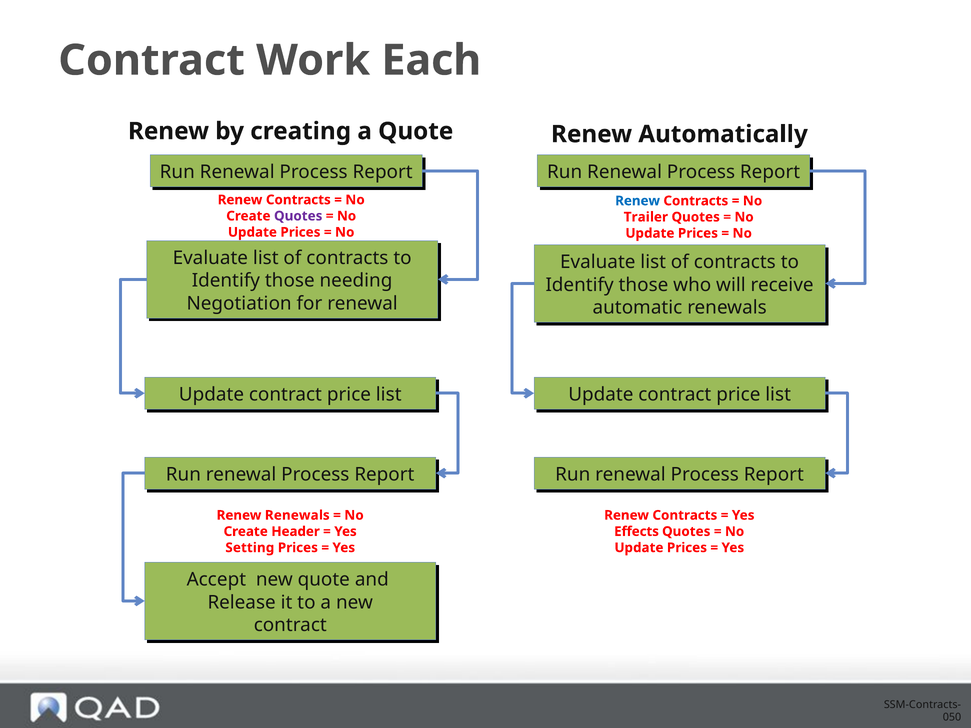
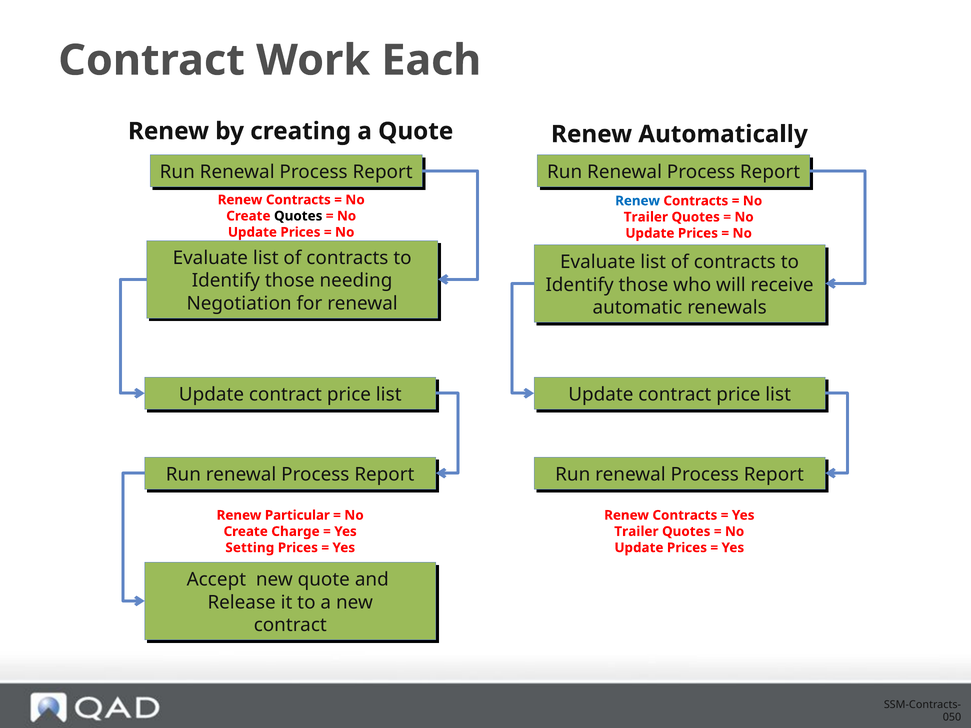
Quotes at (298, 216) colour: purple -> black
Renew Renewals: Renewals -> Particular
Header: Header -> Charge
Effects at (637, 532): Effects -> Trailer
